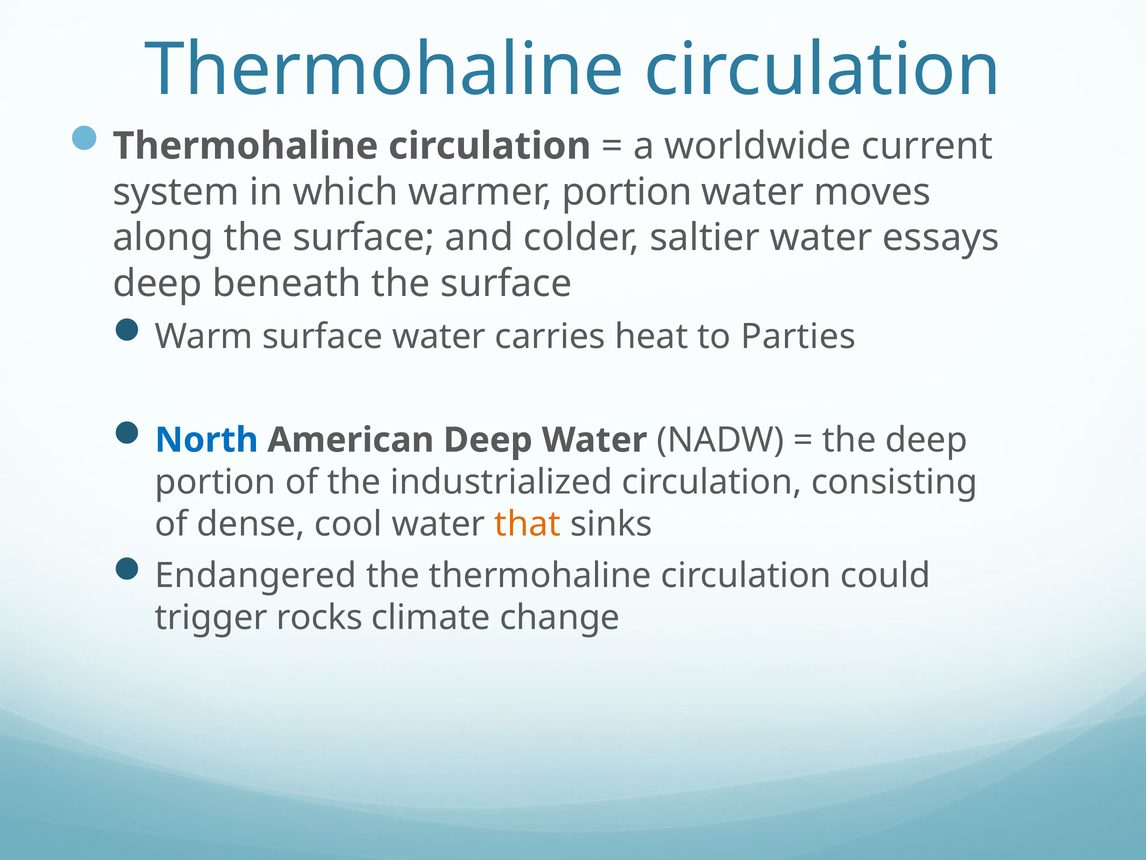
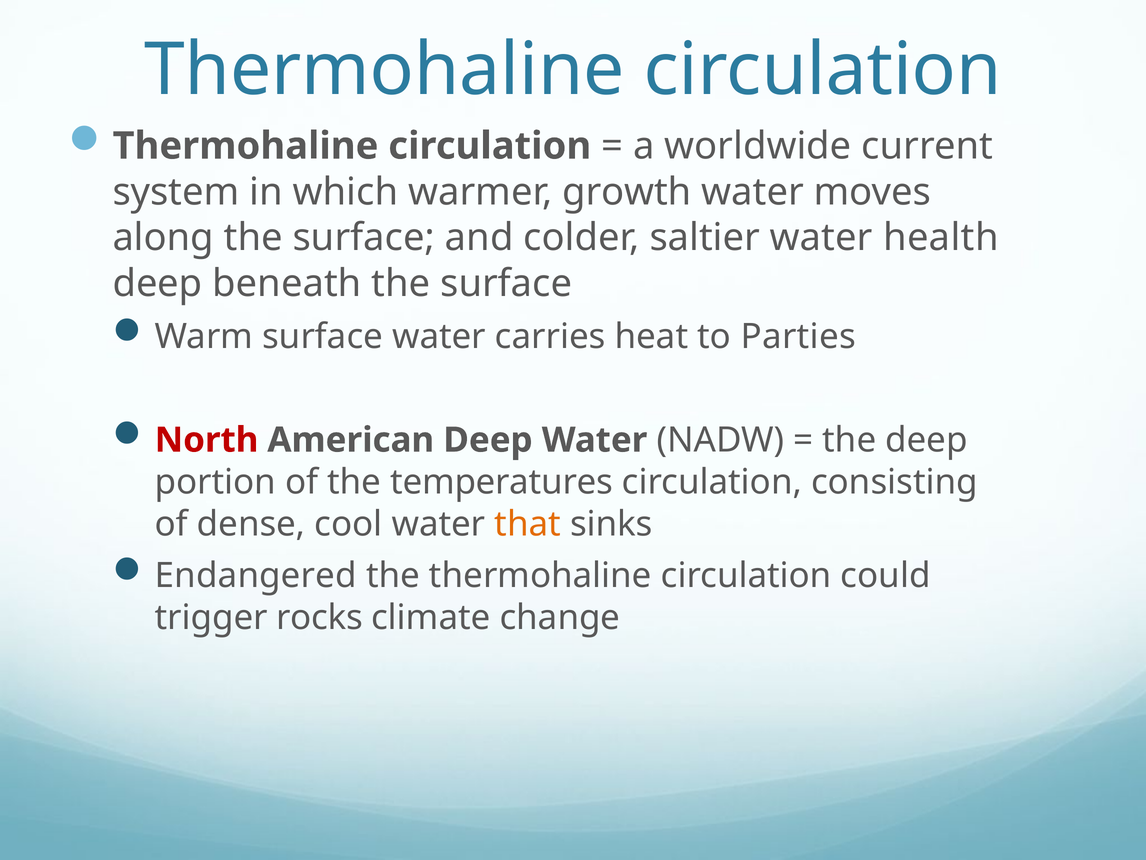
warmer portion: portion -> growth
essays: essays -> health
North colour: blue -> red
industrialized: industrialized -> temperatures
